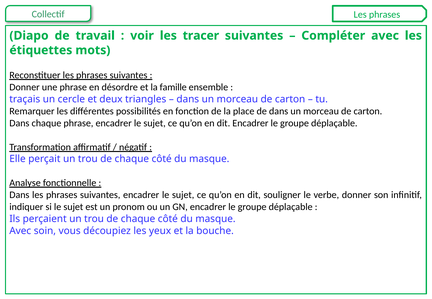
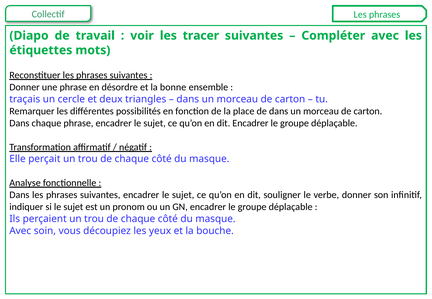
famille: famille -> bonne
